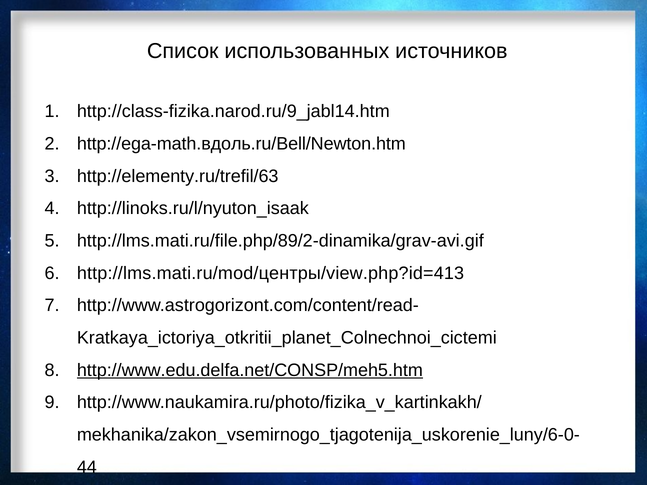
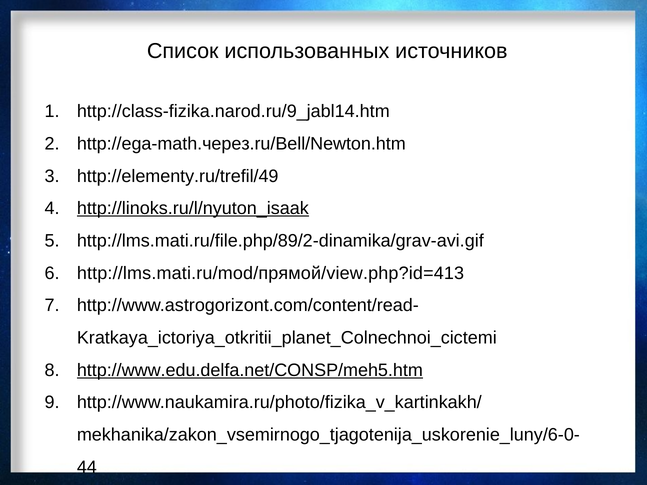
http://ega-math.вдоль.ru/Bell/Newton.htm: http://ega-math.вдоль.ru/Bell/Newton.htm -> http://ega-math.через.ru/Bell/Newton.htm
http://elementy.ru/trefil/63: http://elementy.ru/trefil/63 -> http://elementy.ru/trefil/49
http://linoks.ru/l/nyuton_isaak underline: none -> present
http://lms.mati.ru/mod/центры/view.php?id=413: http://lms.mati.ru/mod/центры/view.php?id=413 -> http://lms.mati.ru/mod/прямой/view.php?id=413
